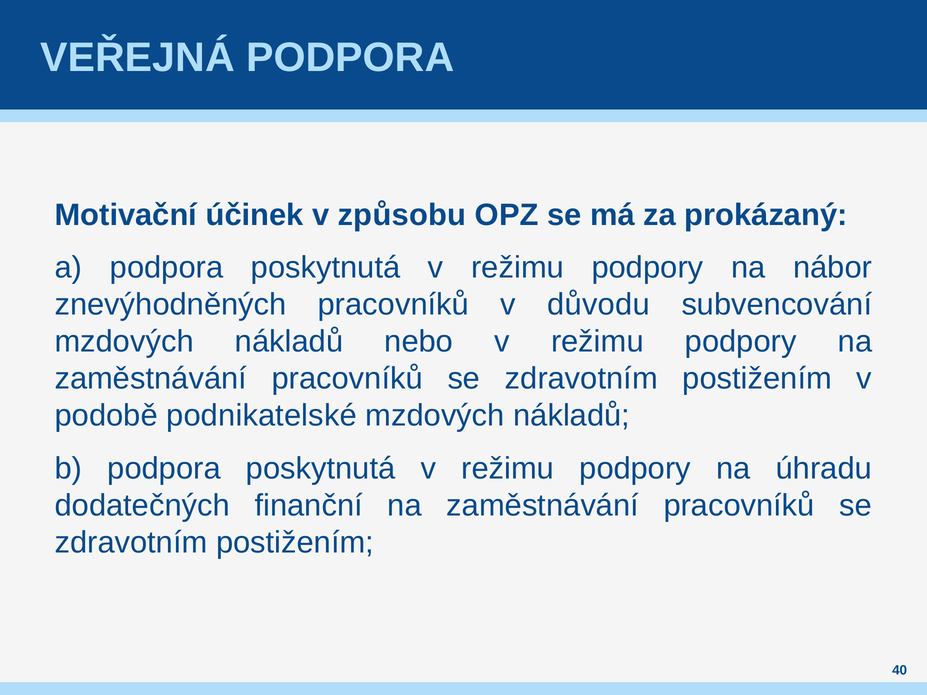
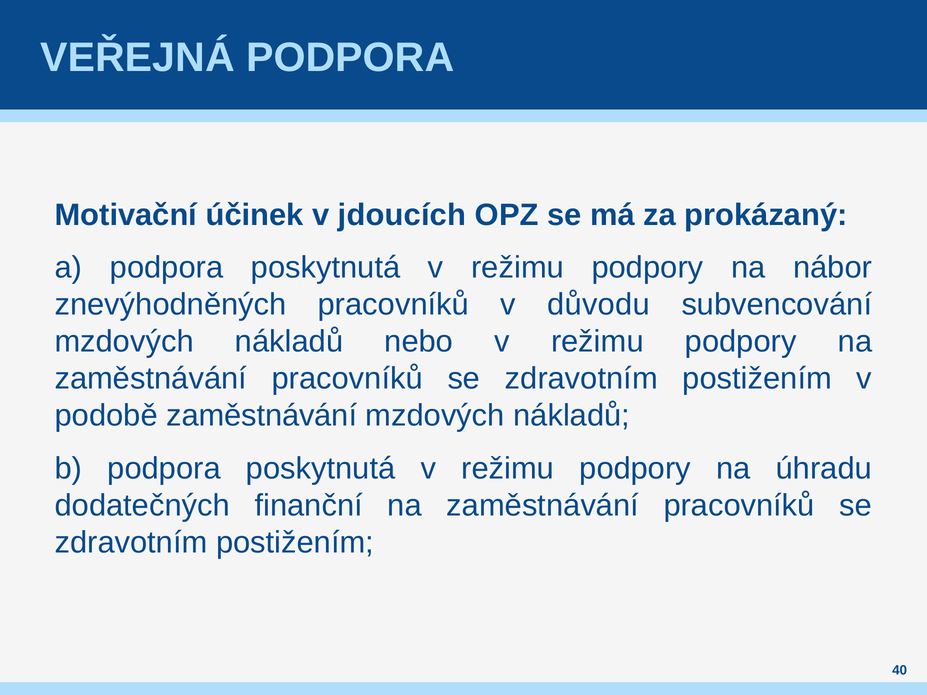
způsobu: způsobu -> jdoucích
podobě podnikatelské: podnikatelské -> zaměstnávání
